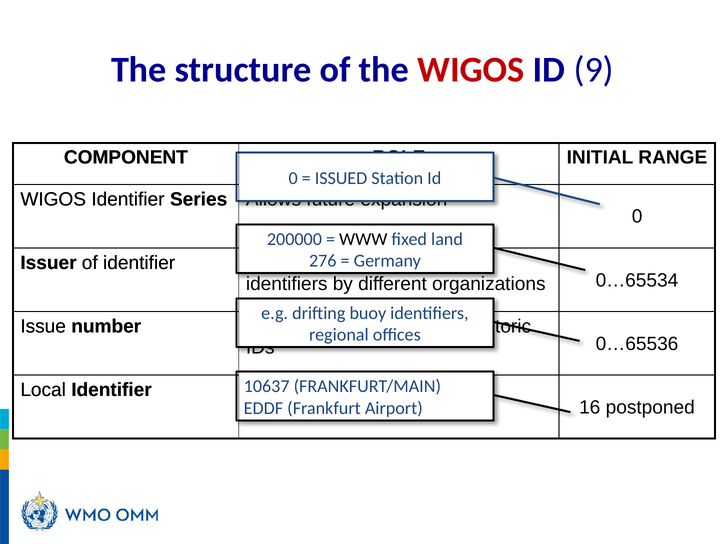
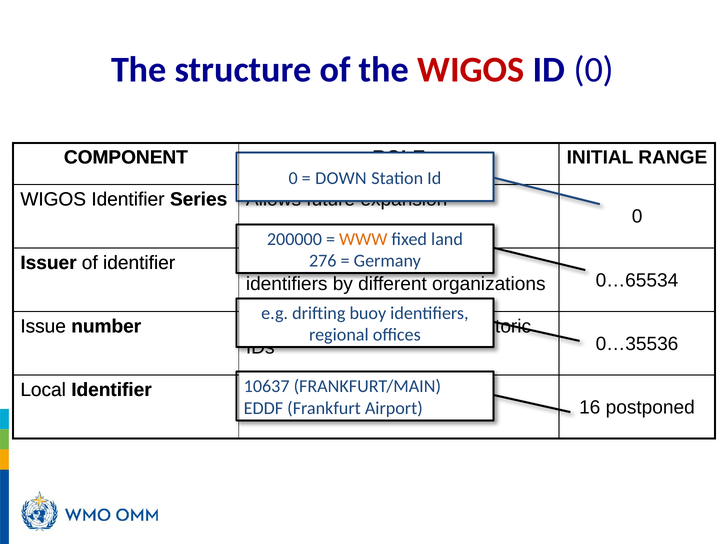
ID 9: 9 -> 0
ISSUED: ISSUED -> DOWN
WWW colour: black -> orange
0…65536: 0…65536 -> 0…35536
